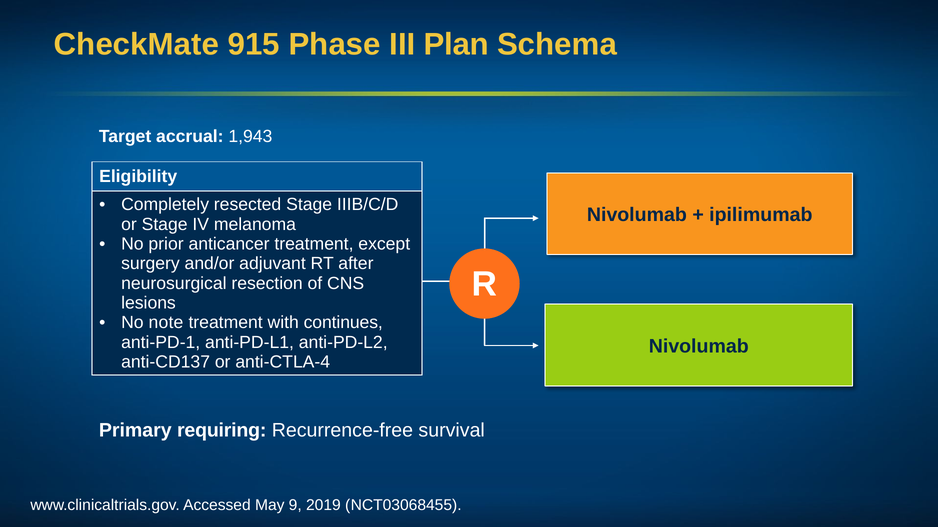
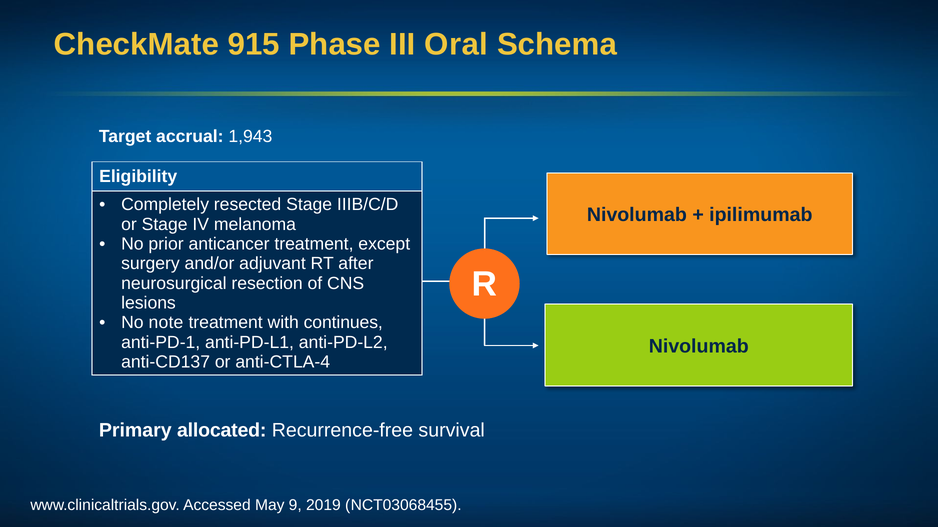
Plan: Plan -> Oral
requiring: requiring -> allocated
